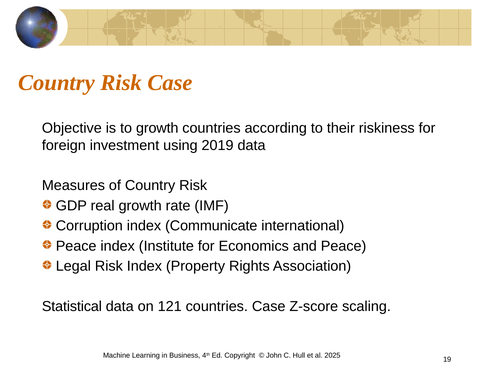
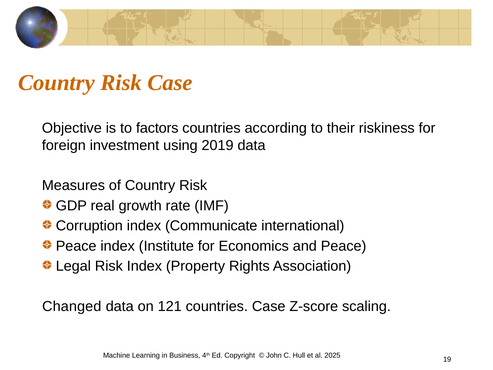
to growth: growth -> factors
Statistical: Statistical -> Changed
